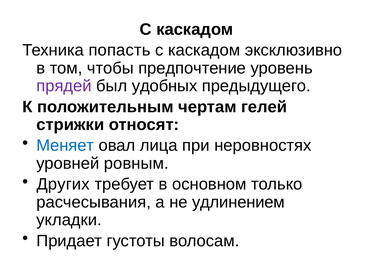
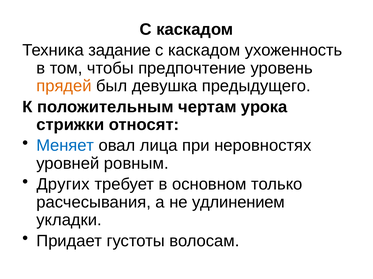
попасть: попасть -> задание
эксклюзивно: эксклюзивно -> ухоженность
прядей colour: purple -> orange
удобных: удобных -> девушка
гелей: гелей -> урока
